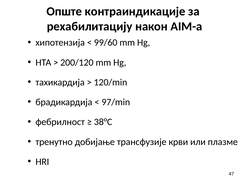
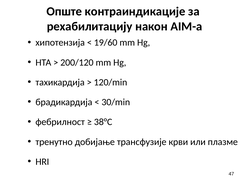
99/60: 99/60 -> 19/60
97/min: 97/min -> 30/min
